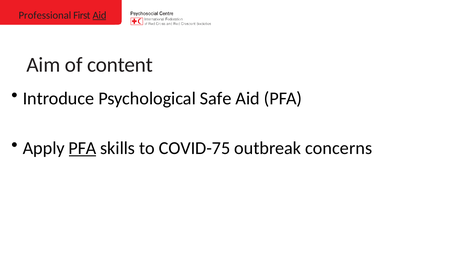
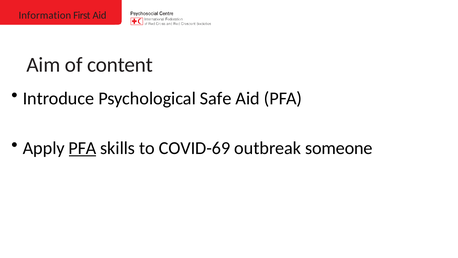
Professional: Professional -> Information
Aid at (99, 15) underline: present -> none
COVID-75: COVID-75 -> COVID-69
concerns: concerns -> someone
